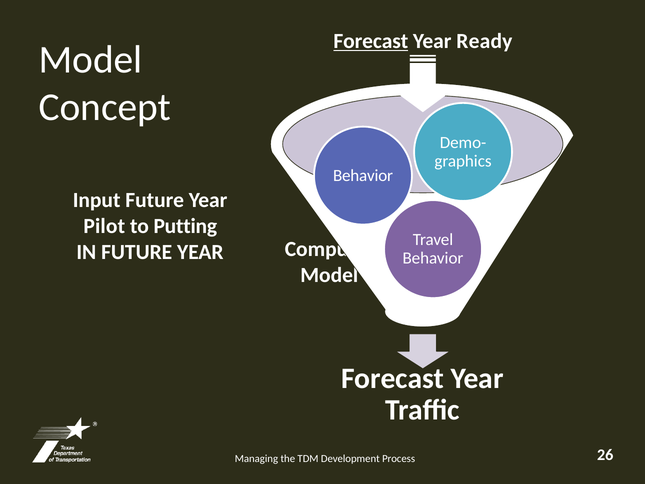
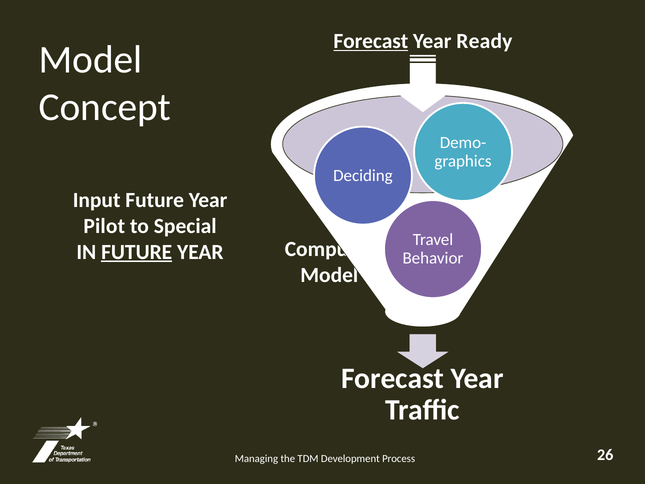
Behavior at (363, 175): Behavior -> Deciding
Putting: Putting -> Special
FUTURE at (137, 252) underline: none -> present
